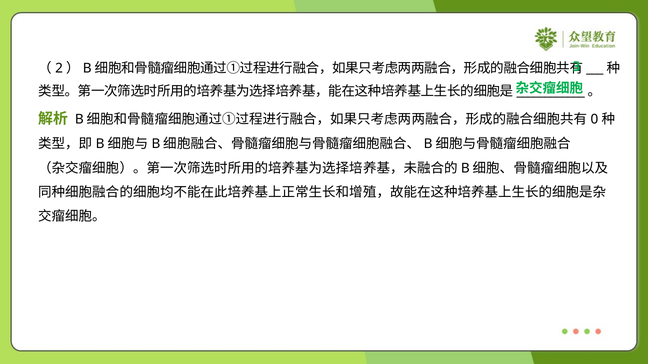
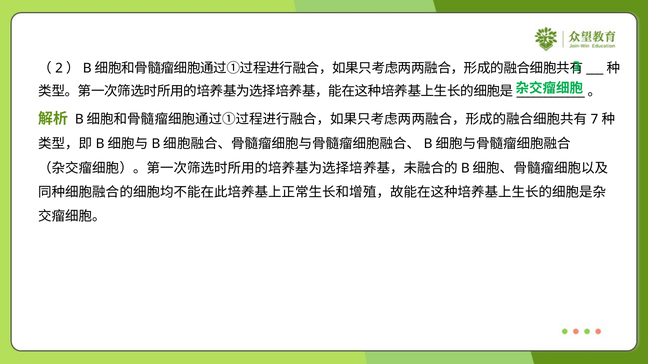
0: 0 -> 7
